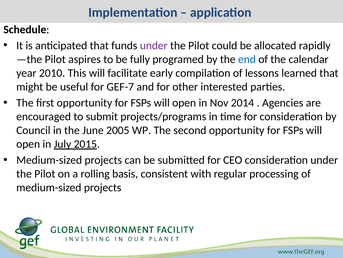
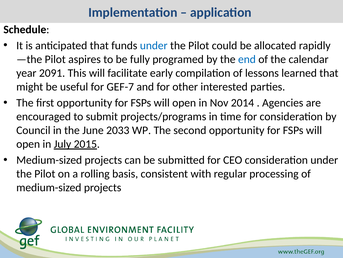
under at (154, 45) colour: purple -> blue
2010: 2010 -> 2091
2005: 2005 -> 2033
